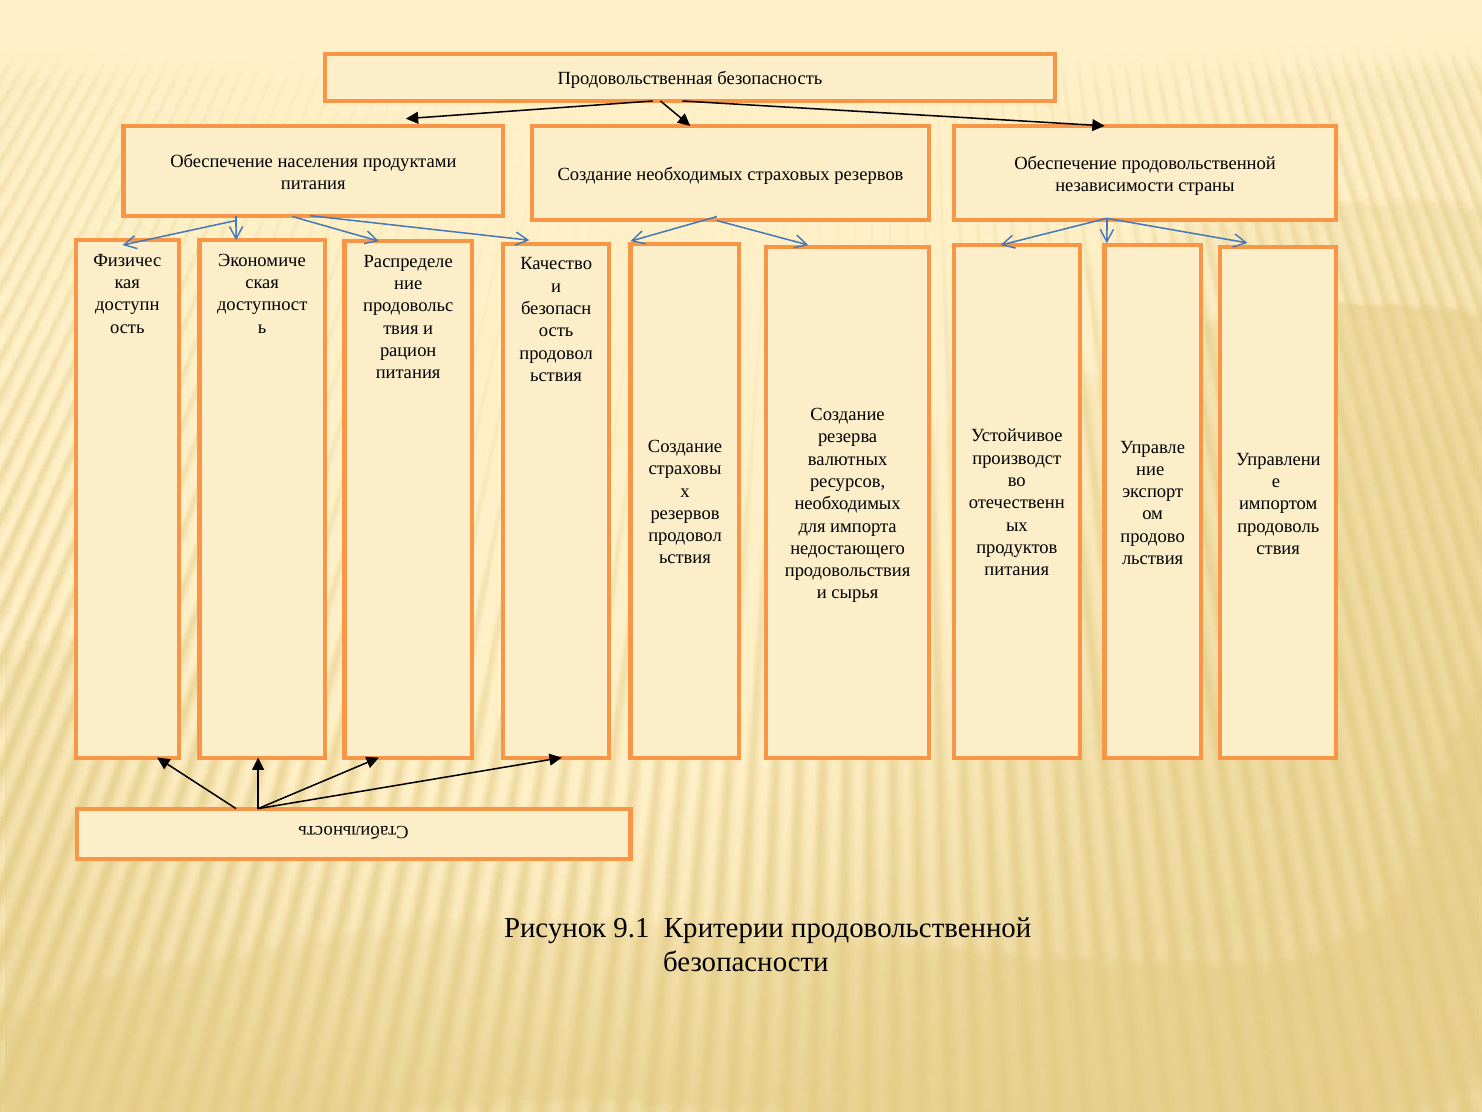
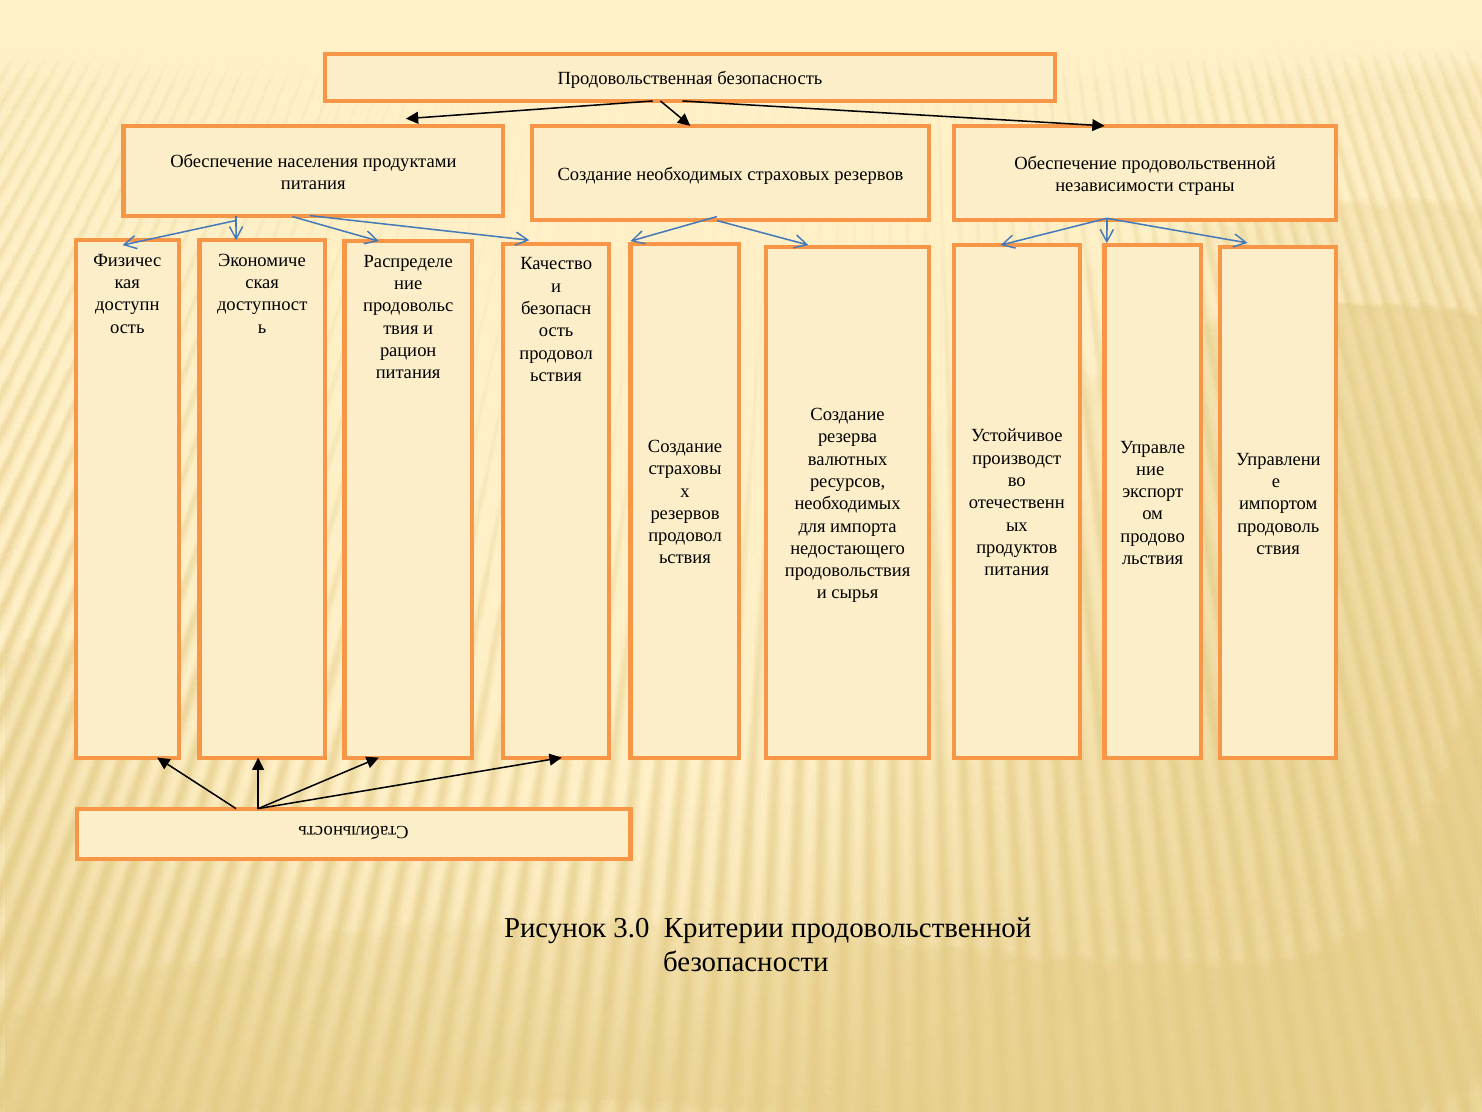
9.1: 9.1 -> 3.0
